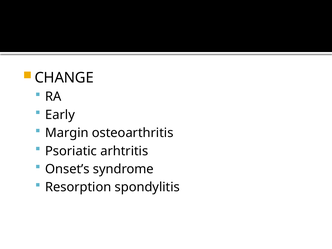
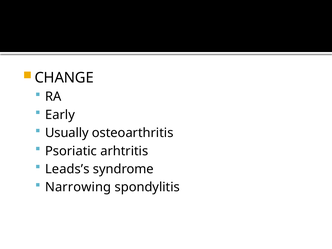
Margin: Margin -> Usually
Onset’s: Onset’s -> Leads’s
Resorption: Resorption -> Narrowing
